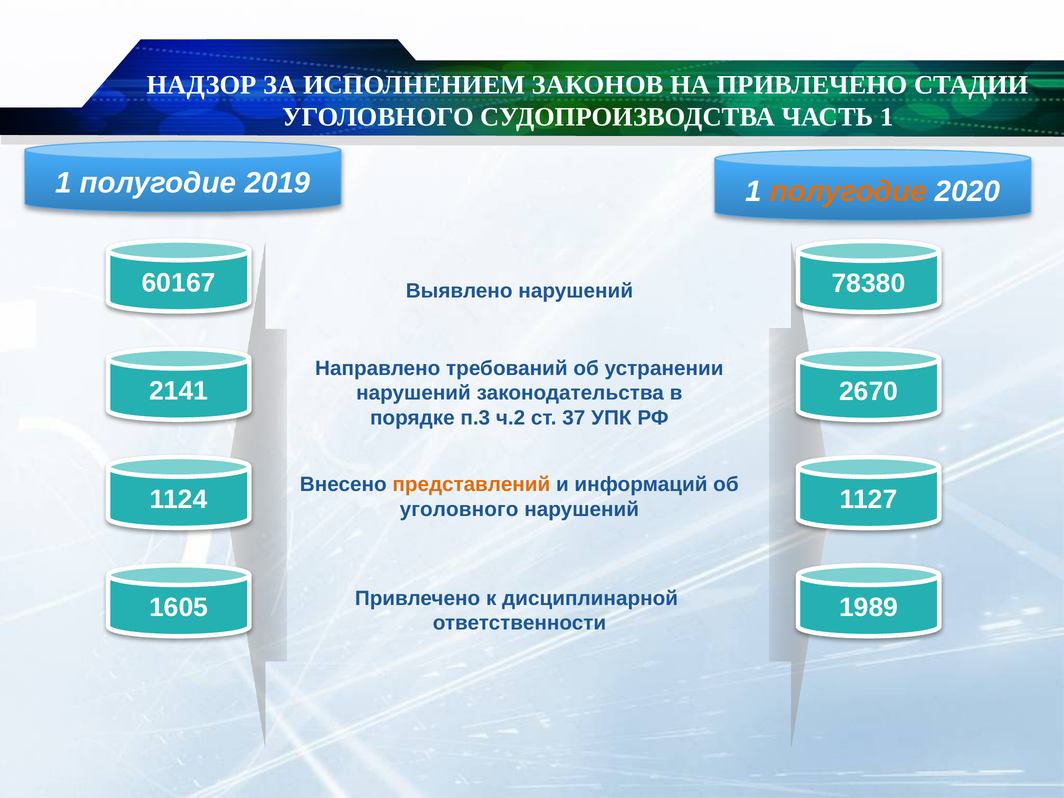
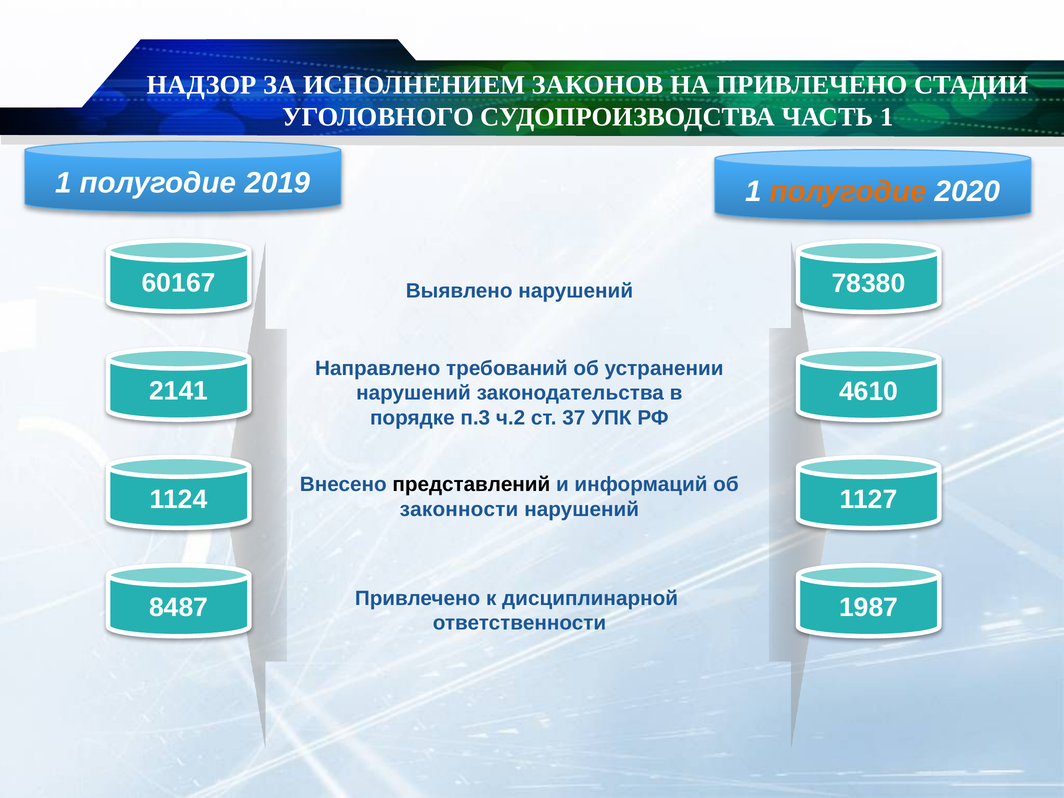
2670: 2670 -> 4610
представлений colour: orange -> black
уголовного at (459, 509): уголовного -> законности
1605: 1605 -> 8487
1989: 1989 -> 1987
